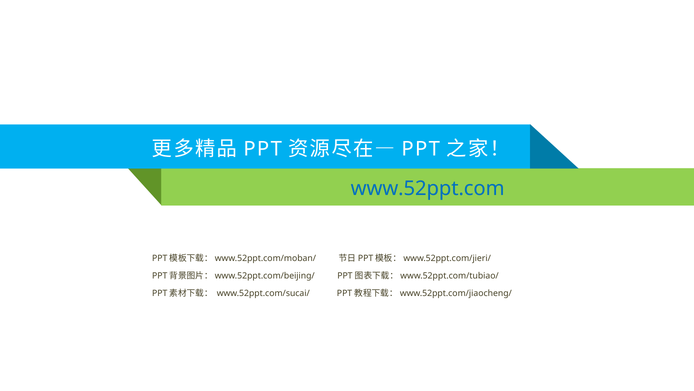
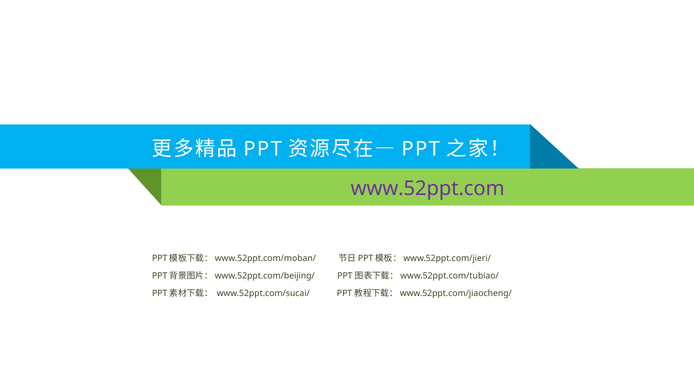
www.52ppt.com colour: blue -> purple
